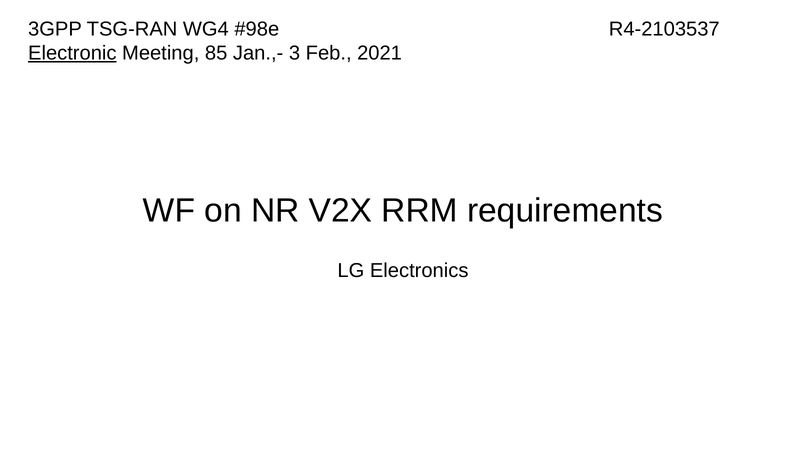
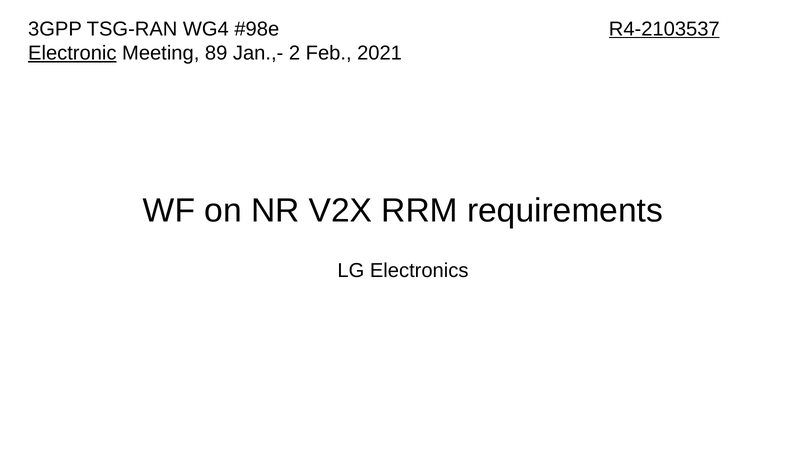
R4-2103537 underline: none -> present
85: 85 -> 89
3: 3 -> 2
